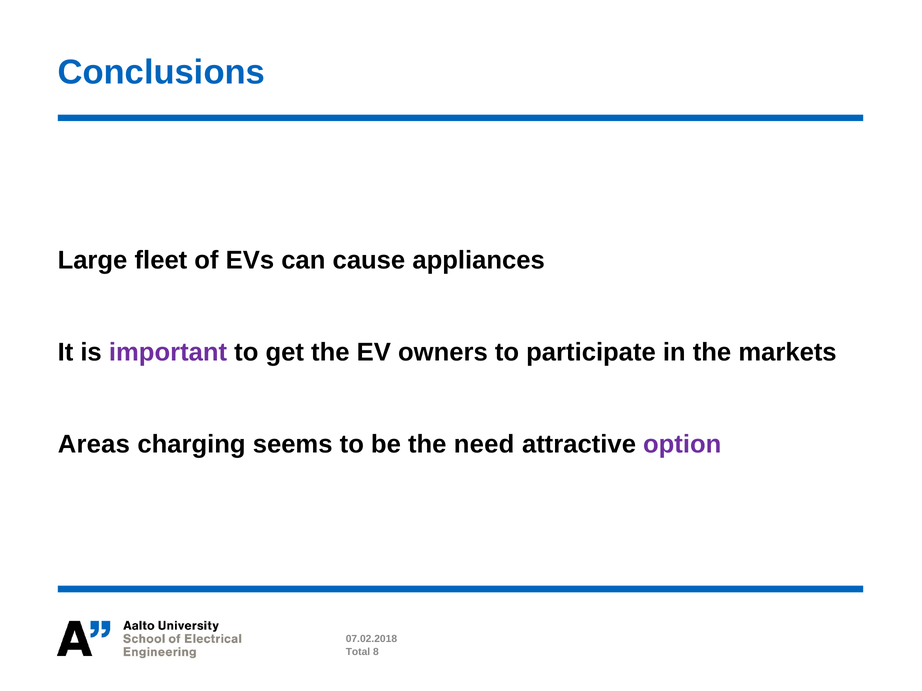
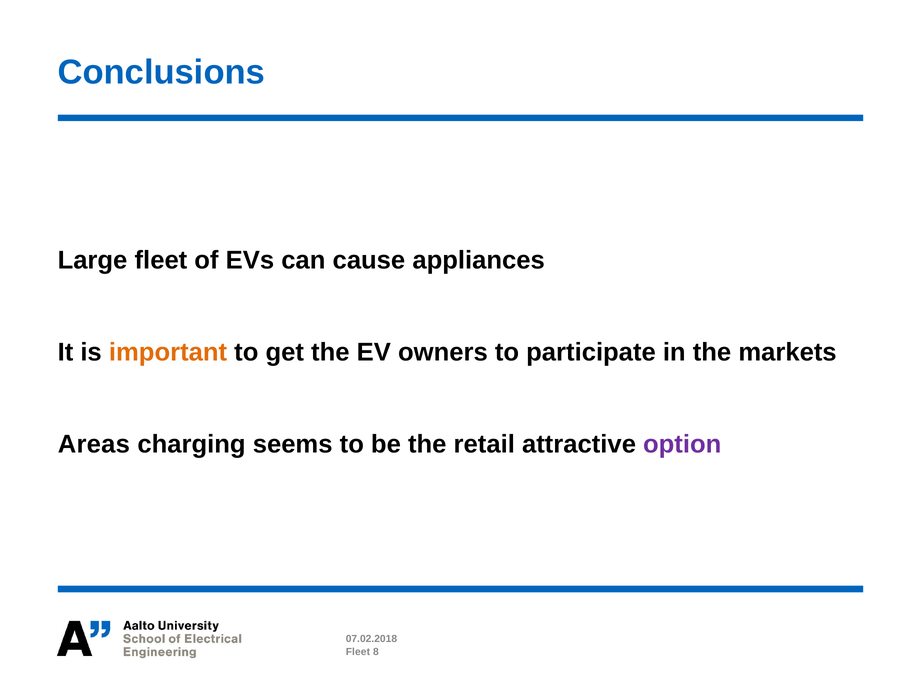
important colour: purple -> orange
need: need -> retail
Total at (358, 652): Total -> Fleet
